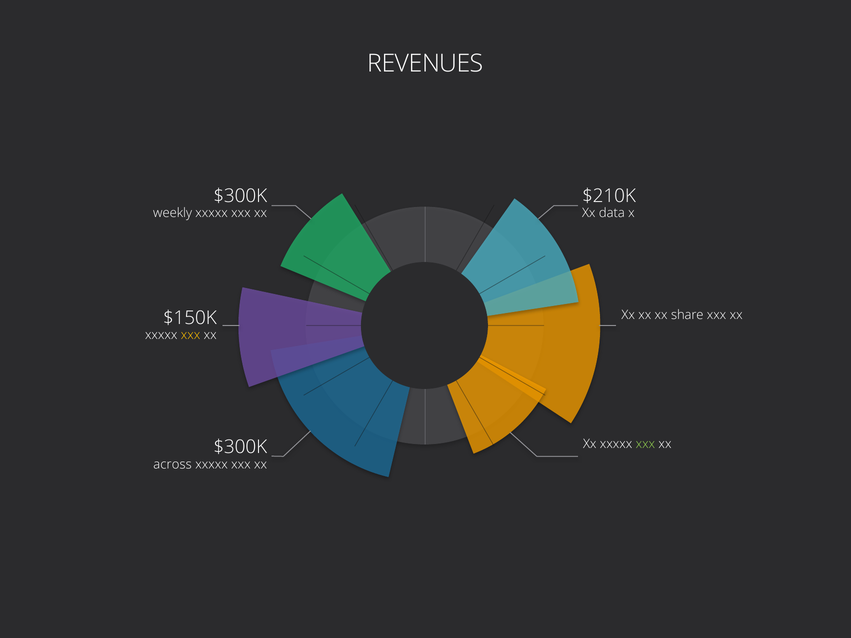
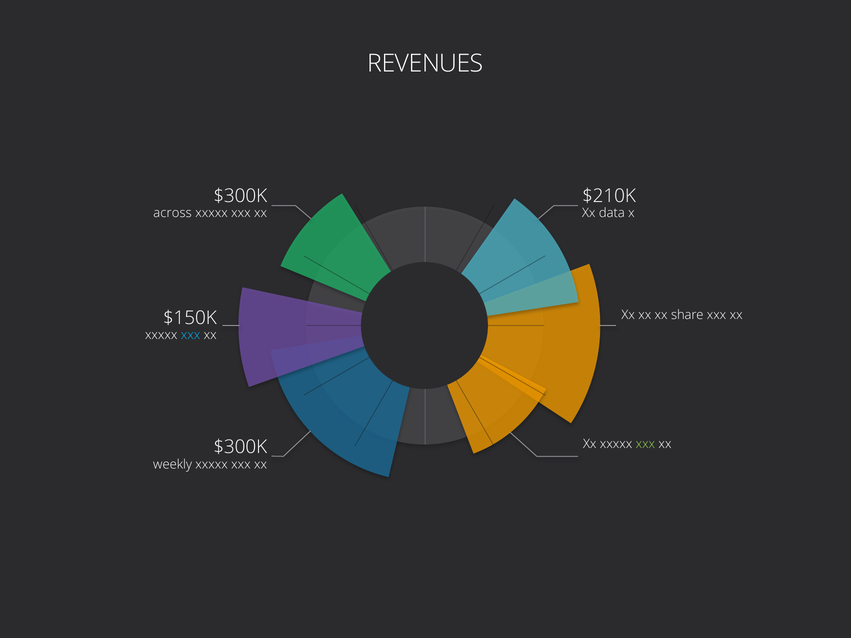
weekly: weekly -> across
xxx at (191, 335) colour: yellow -> light blue
across: across -> weekly
